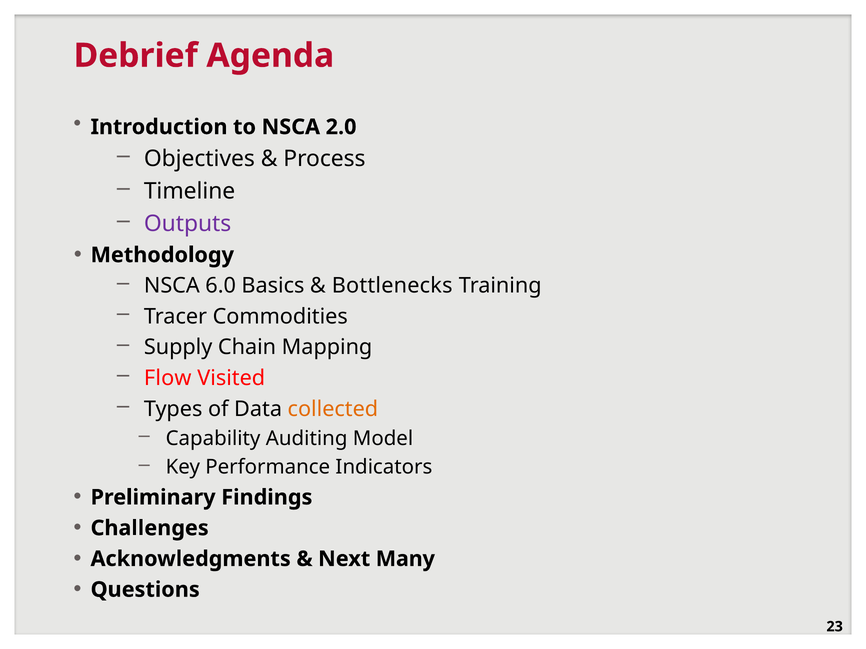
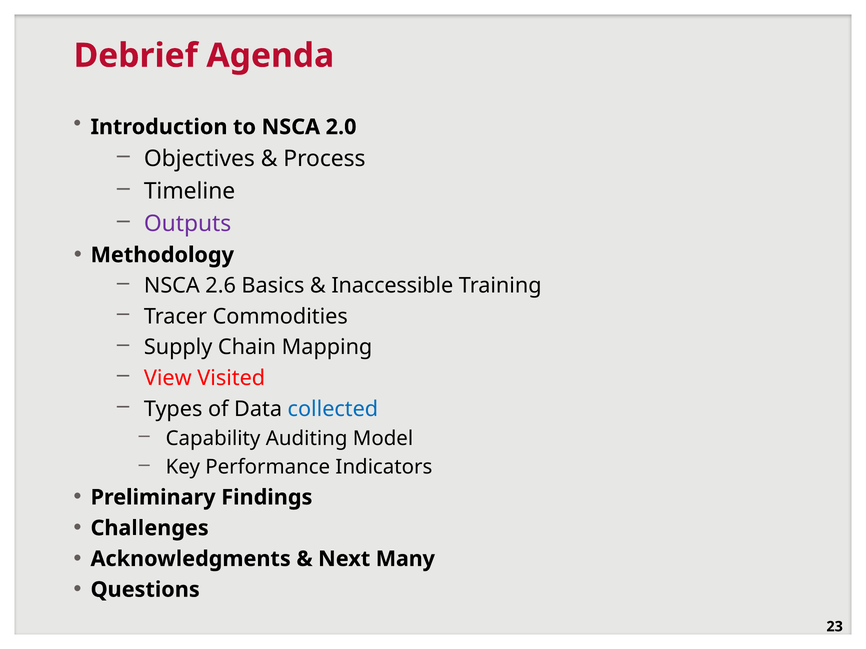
6.0: 6.0 -> 2.6
Bottlenecks: Bottlenecks -> Inaccessible
Flow: Flow -> View
collected colour: orange -> blue
